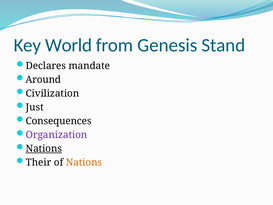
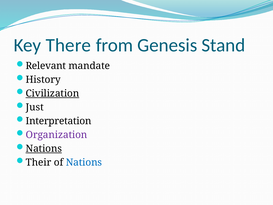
World: World -> There
Declares: Declares -> Relevant
Around: Around -> History
Civilization underline: none -> present
Consequences: Consequences -> Interpretation
Nations at (84, 162) colour: orange -> blue
